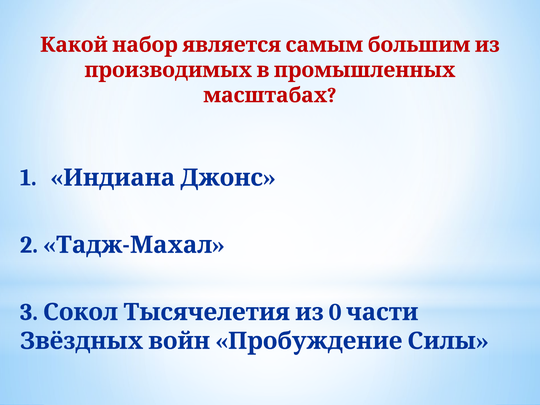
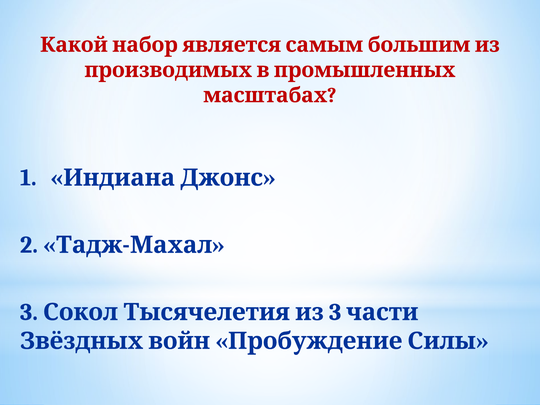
3 0: 0 -> 3
